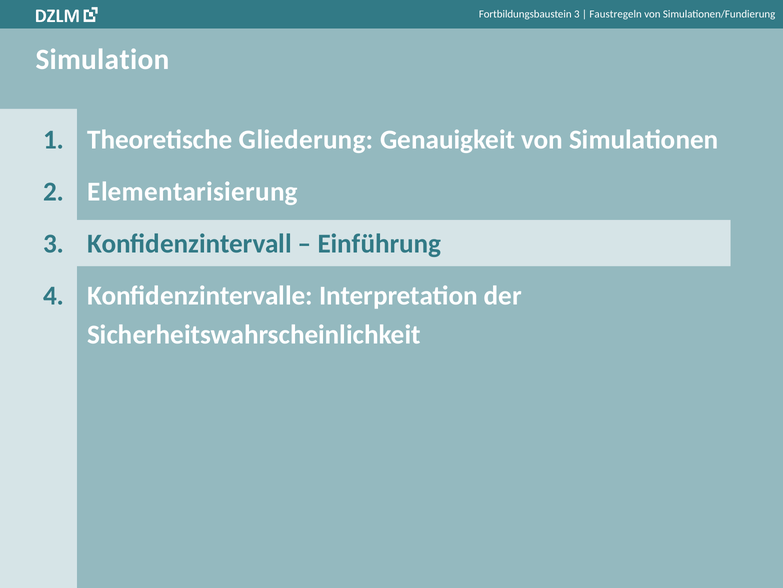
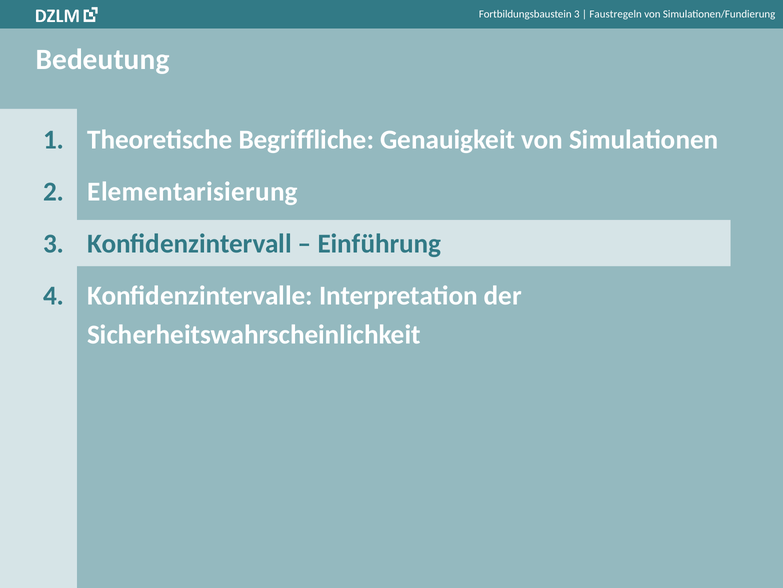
Simulation: Simulation -> Bedeutung
Gliederung: Gliederung -> Begriffliche
